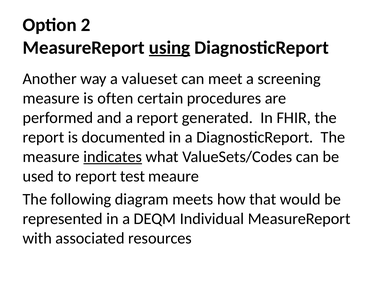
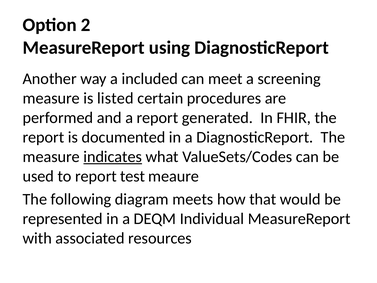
using underline: present -> none
valueset: valueset -> included
often: often -> listed
